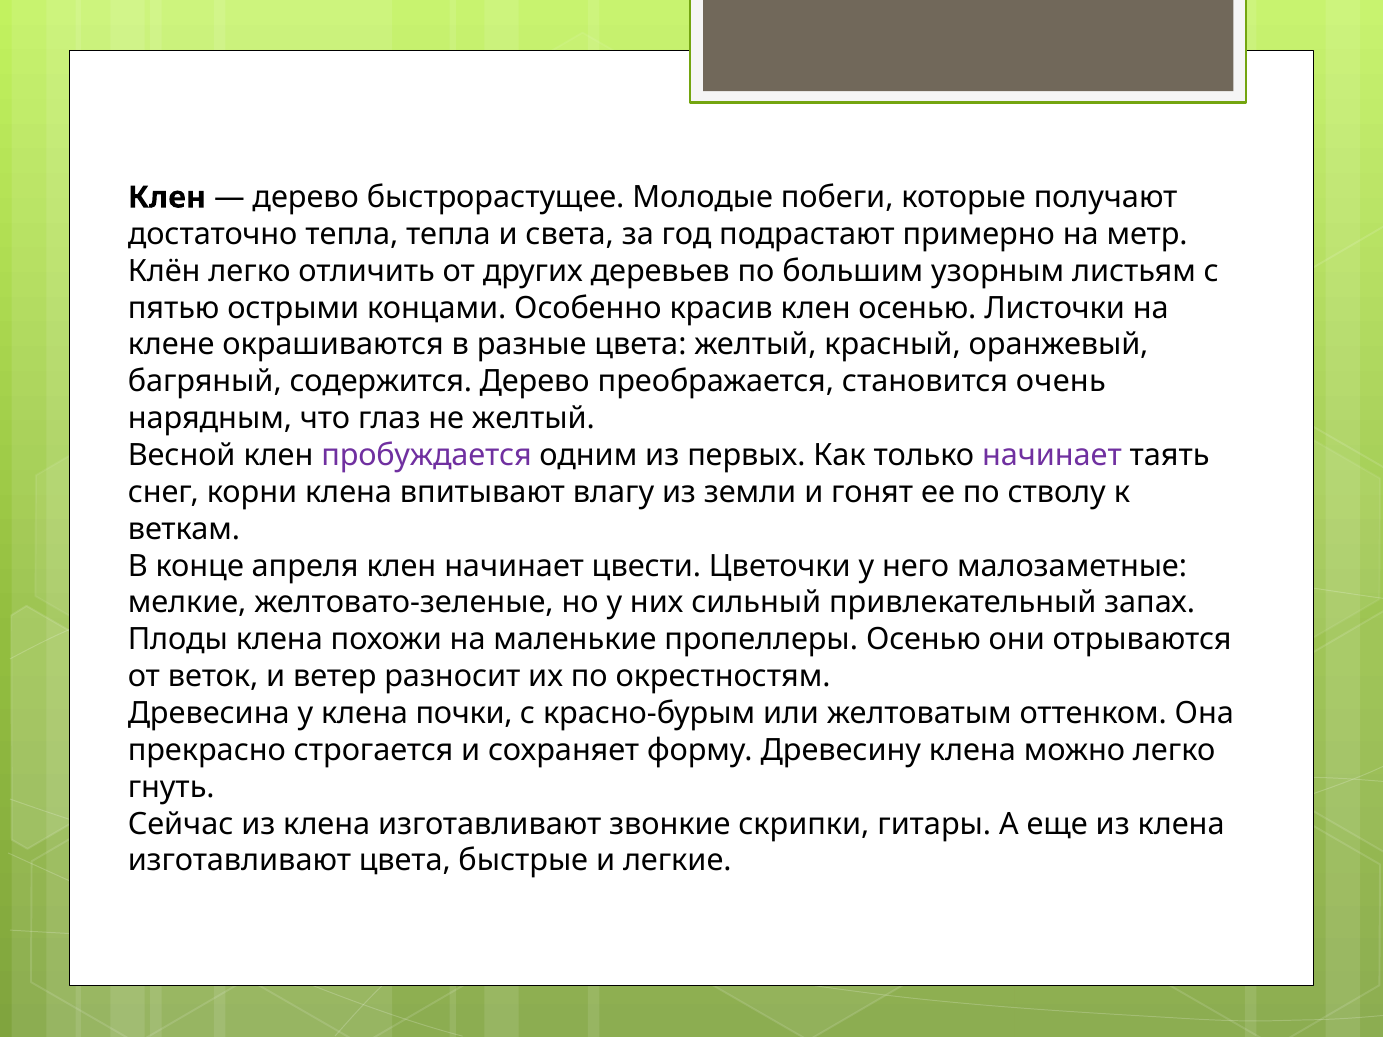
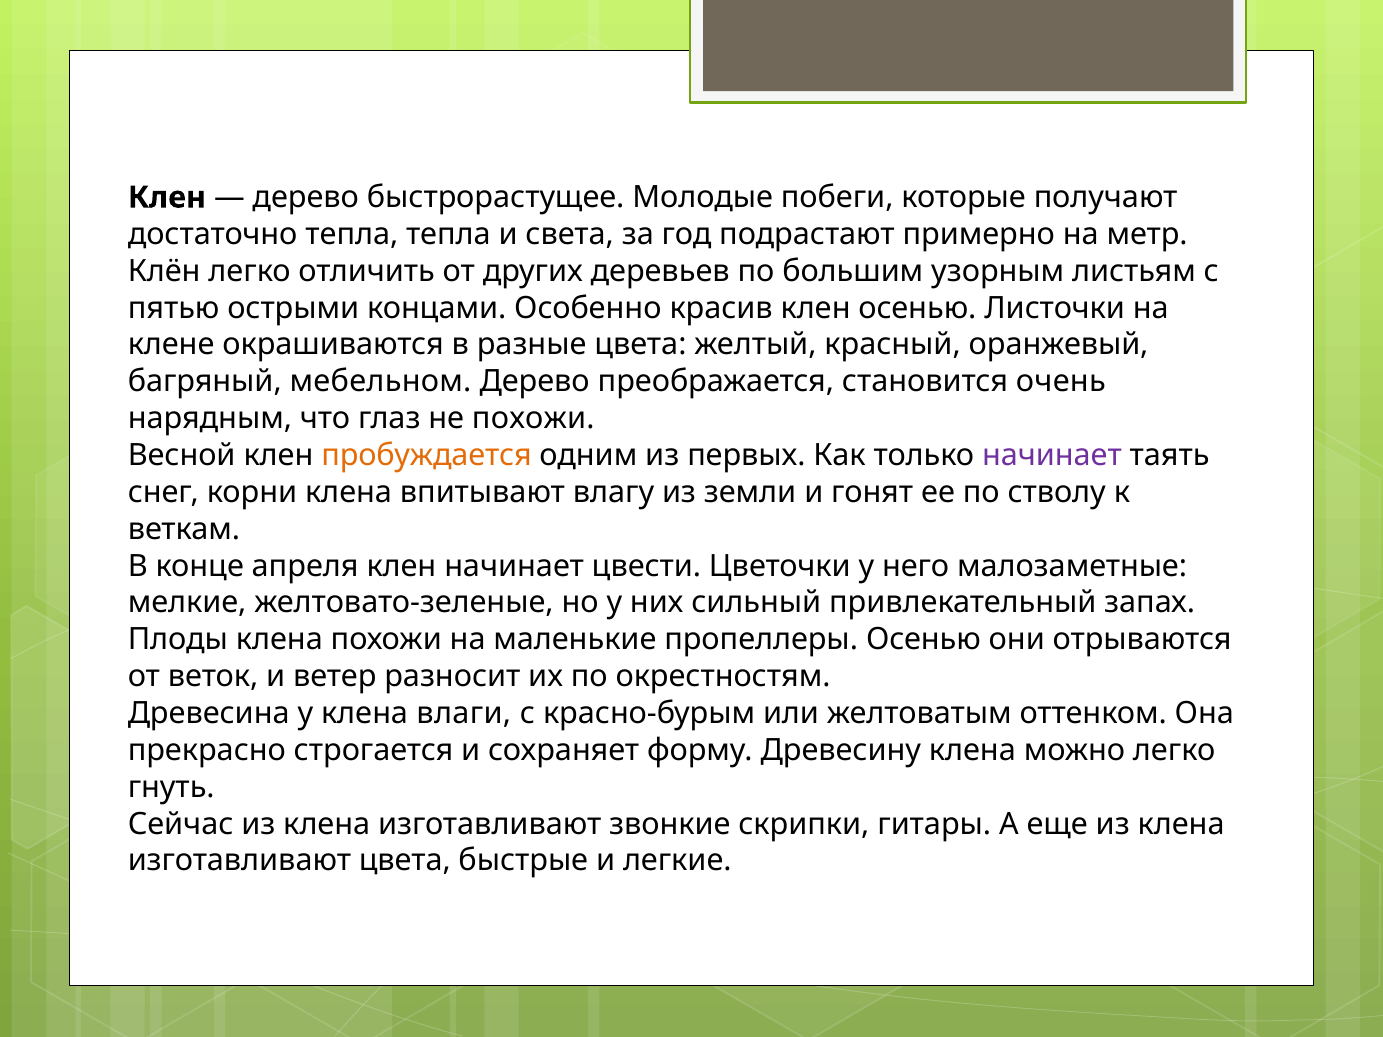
содержится: содержится -> мебельном
не желтый: желтый -> похожи
пробуждается colour: purple -> orange
почки: почки -> влаги
